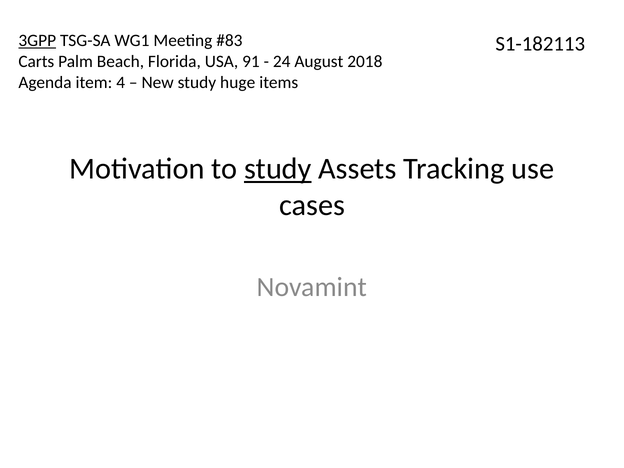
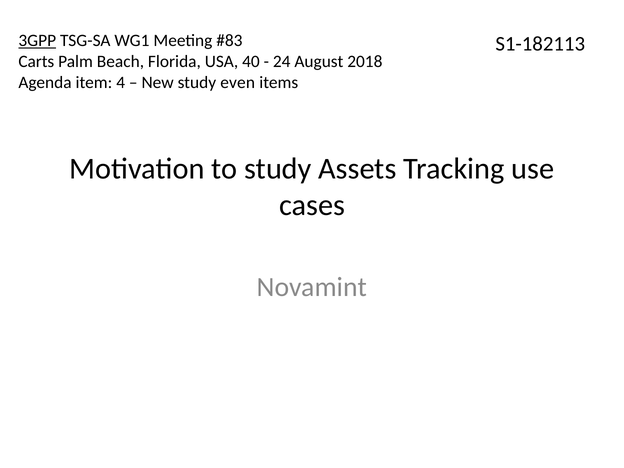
91: 91 -> 40
huge: huge -> even
study at (278, 169) underline: present -> none
